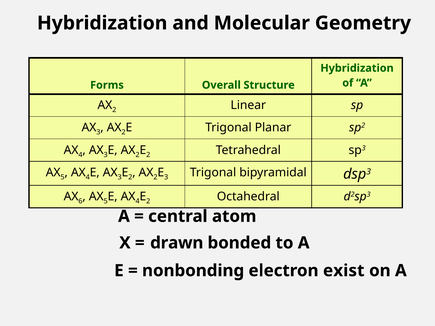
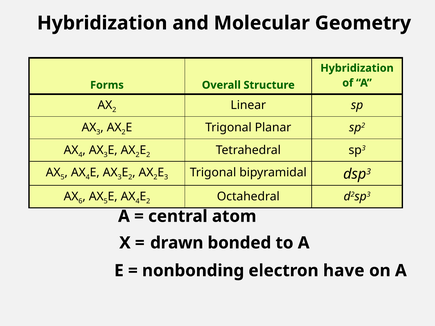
exist: exist -> have
